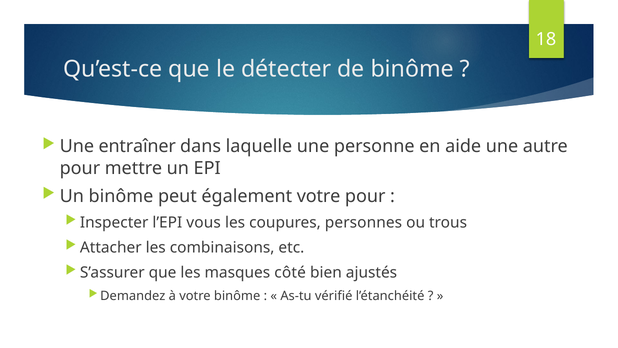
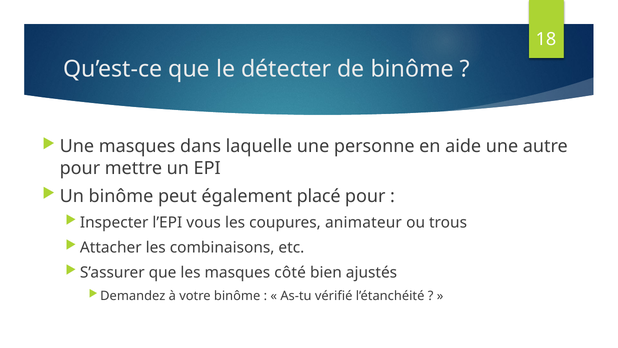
Une entraîner: entraîner -> masques
également votre: votre -> placé
personnes: personnes -> animateur
